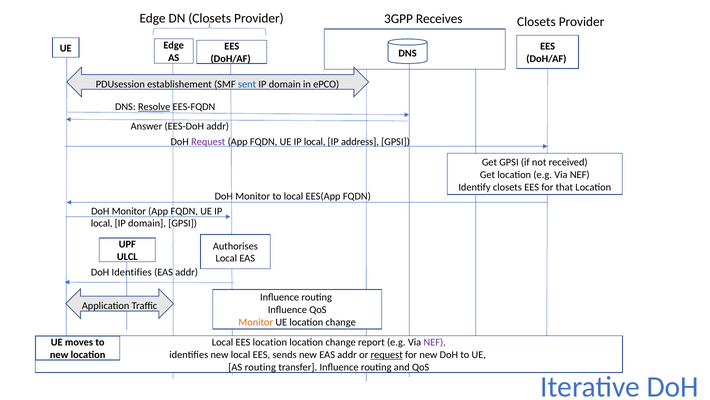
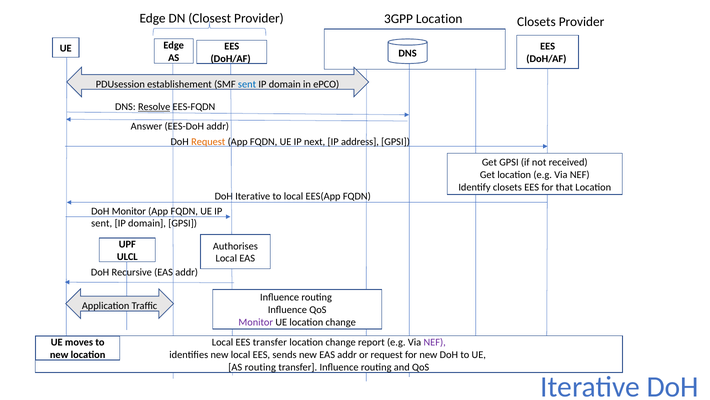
DN Closets: Closets -> Closest
3GPP Receives: Receives -> Location
Request at (208, 142) colour: purple -> orange
local at (315, 142): local -> next
Monitor at (253, 196): Monitor -> Iterative
local at (102, 223): local -> sent
DoH Identifies: Identifies -> Recursive
Monitor at (256, 322) colour: orange -> purple
EES location: location -> transfer
request at (387, 354) underline: present -> none
